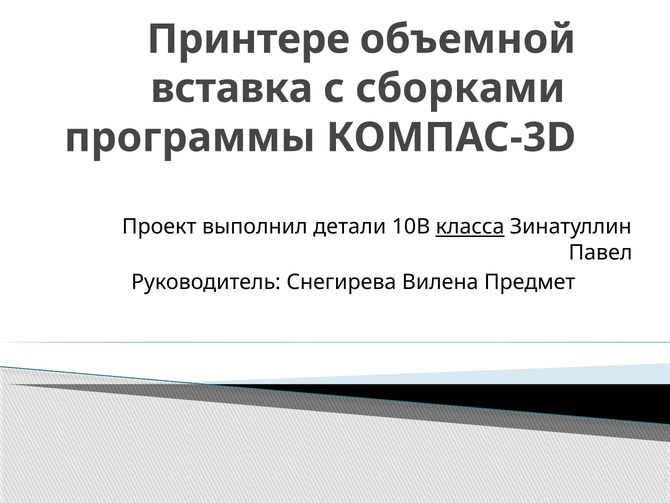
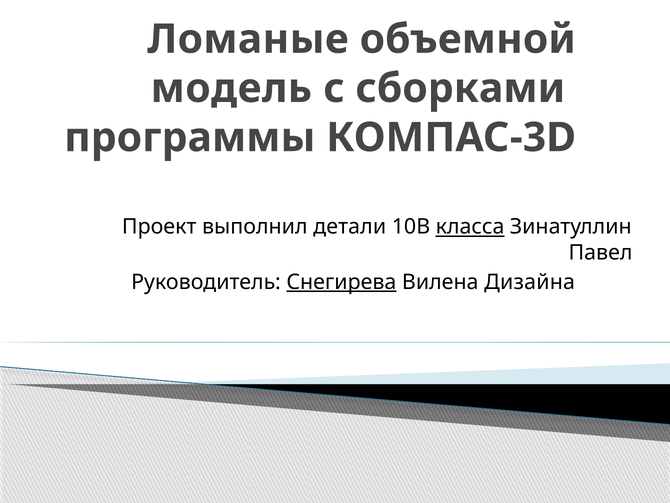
Принтере: Принтере -> Ломаные
вставка: вставка -> модель
Снегирева underline: none -> present
Предмет: Предмет -> Дизайна
